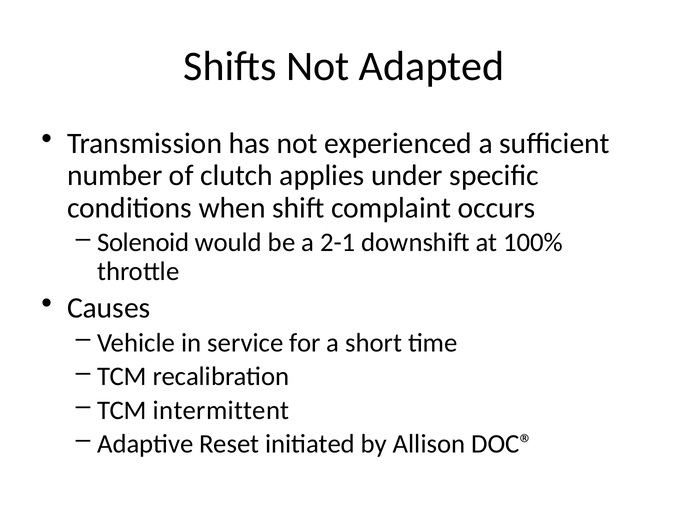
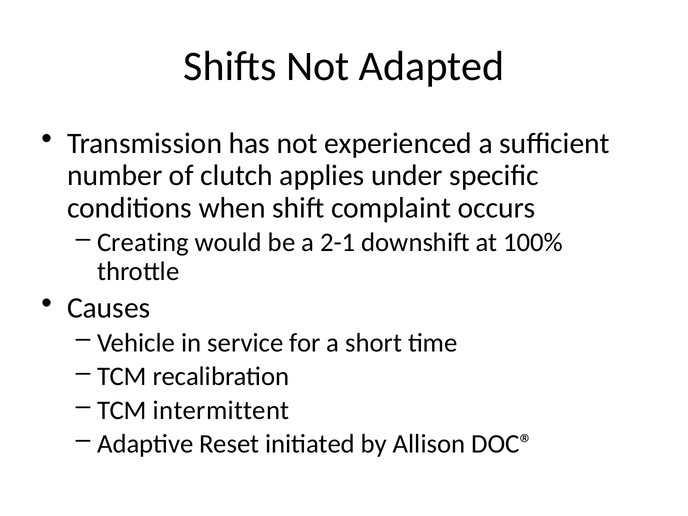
Solenoid: Solenoid -> Creating
